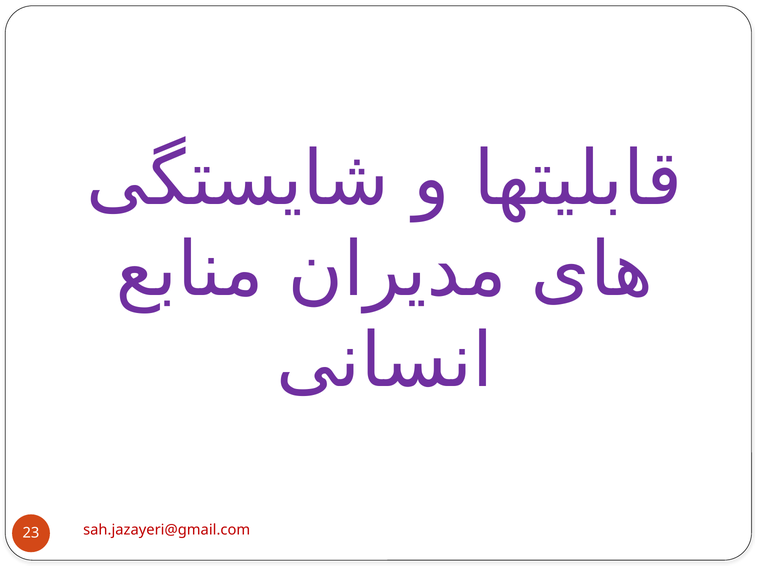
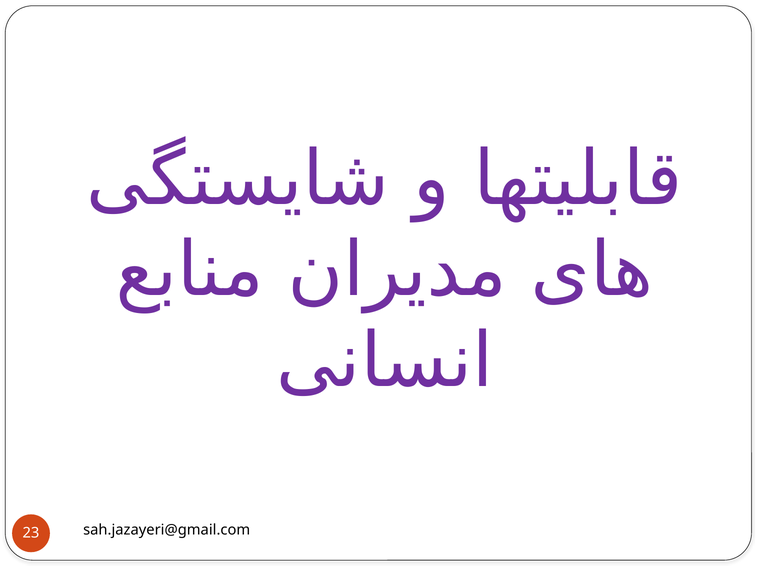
sah.jazayeri@gmail.com colour: red -> black
